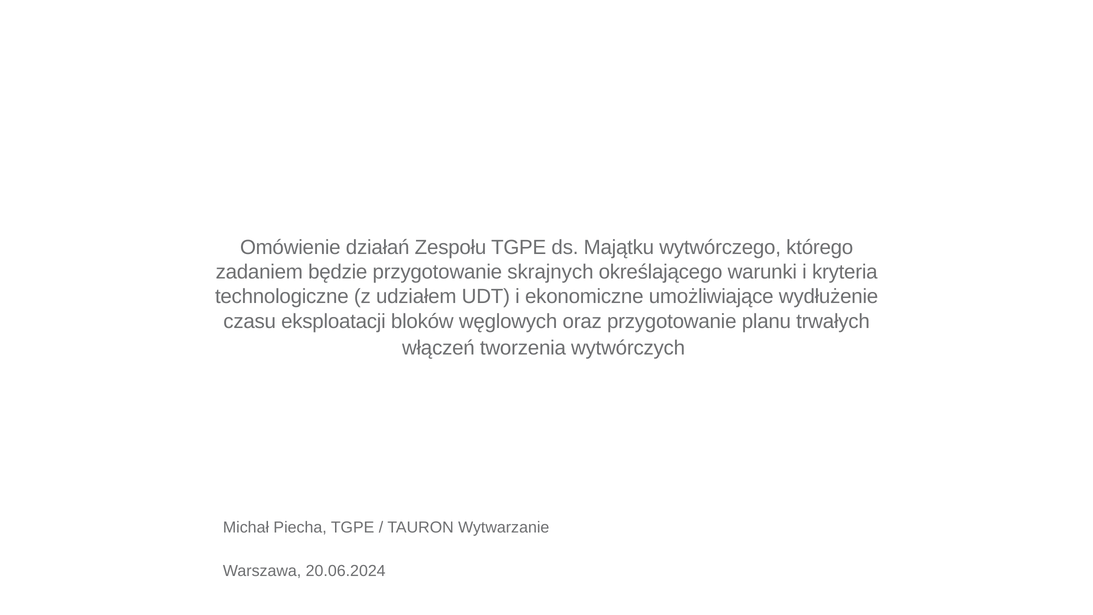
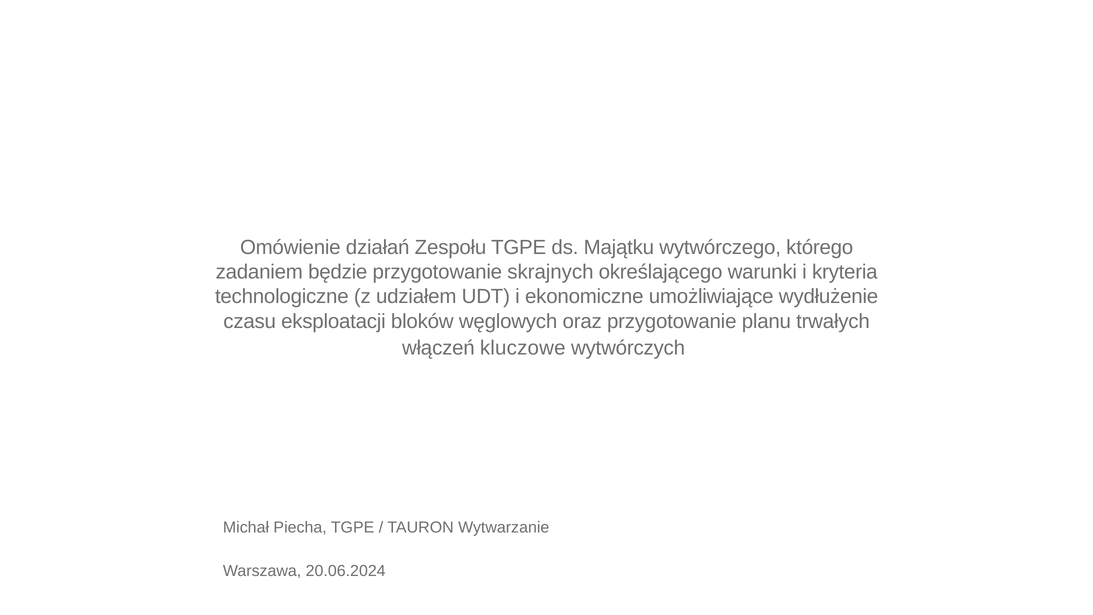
tworzenia: tworzenia -> kluczowe
